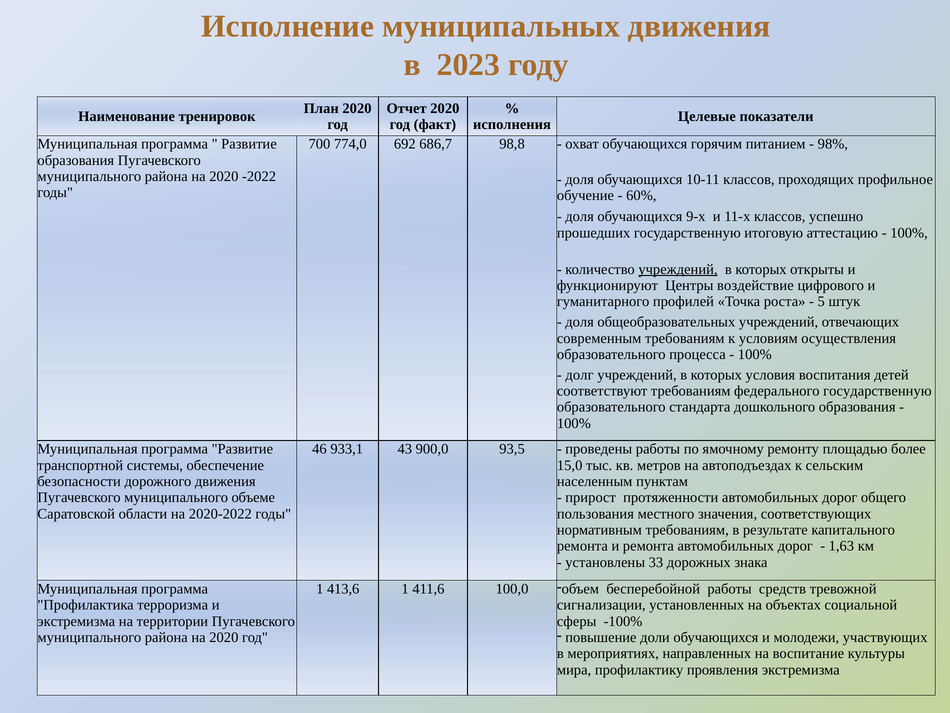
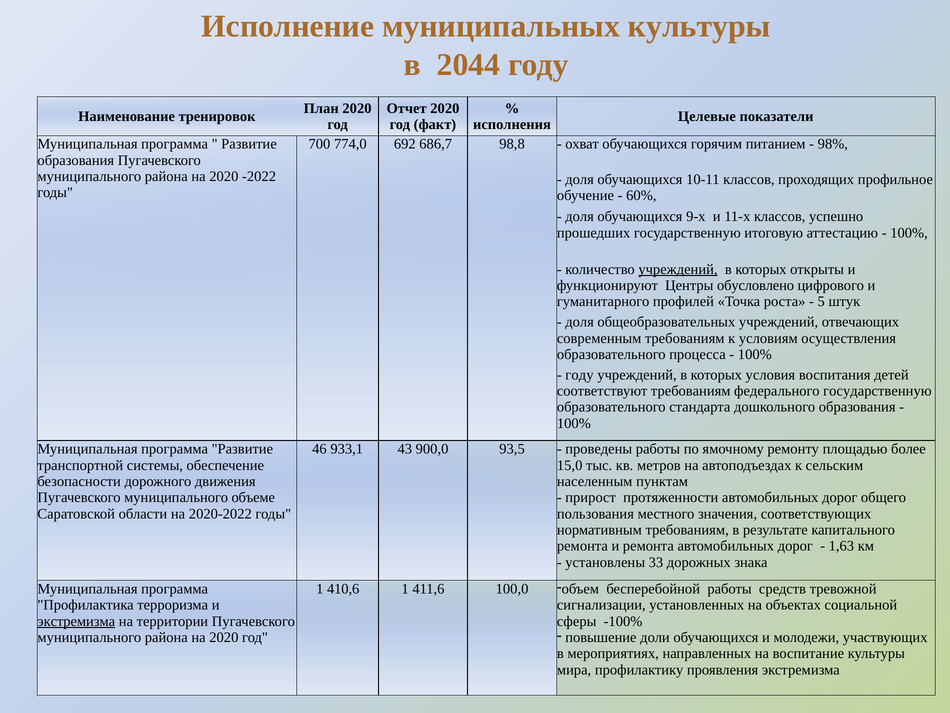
муниципальных движения: движения -> культуры
2023: 2023 -> 2044
воздействие: воздействие -> обусловлено
долг at (580, 375): долг -> году
413,6: 413,6 -> 410,6
экстремизма at (76, 621) underline: none -> present
